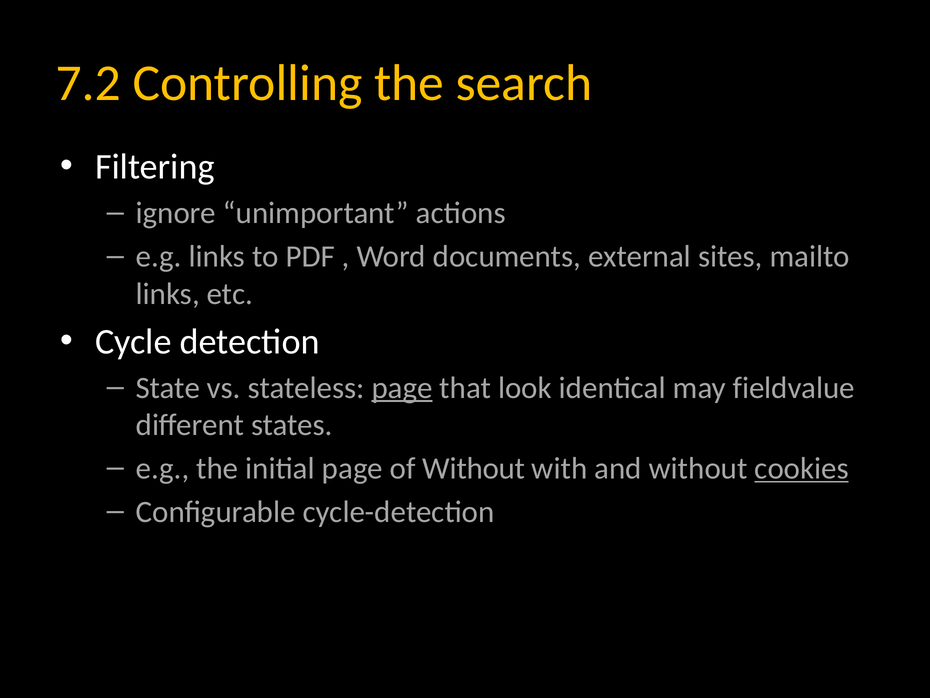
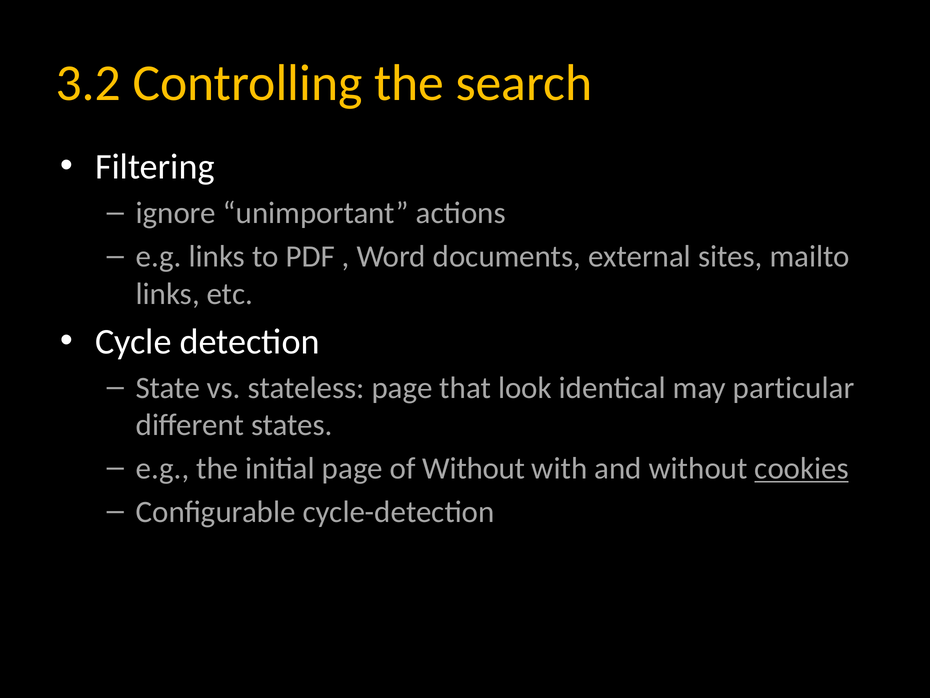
7.2: 7.2 -> 3.2
page at (402, 388) underline: present -> none
fieldvalue: fieldvalue -> particular
